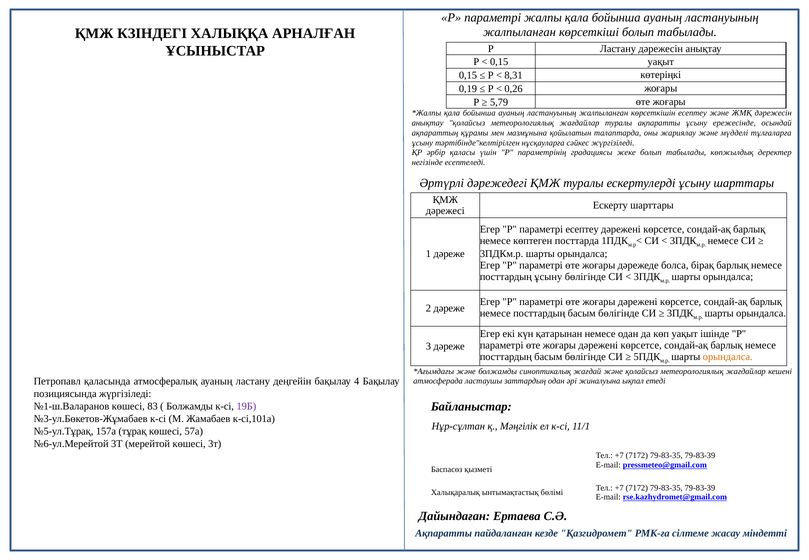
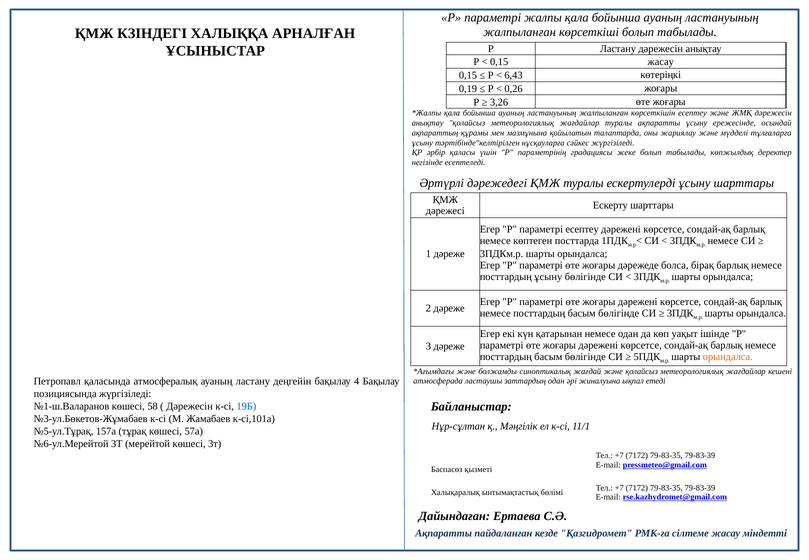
0,15 уақыт: уақыт -> жасау
8,31: 8,31 -> 6,43
5,79: 5,79 -> 3,26
83: 83 -> 58
Болжамды at (190, 406): Болжамды -> Дәрежесін
19Б colour: purple -> blue
